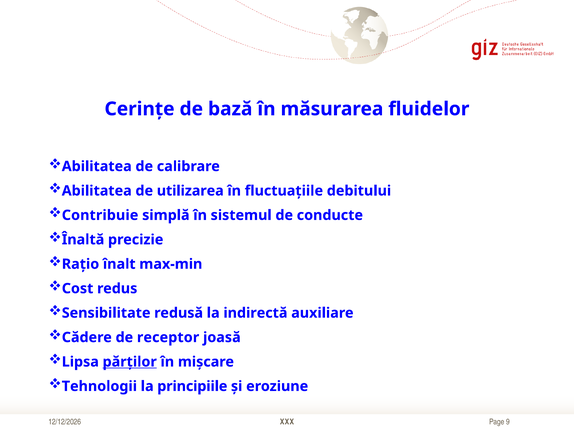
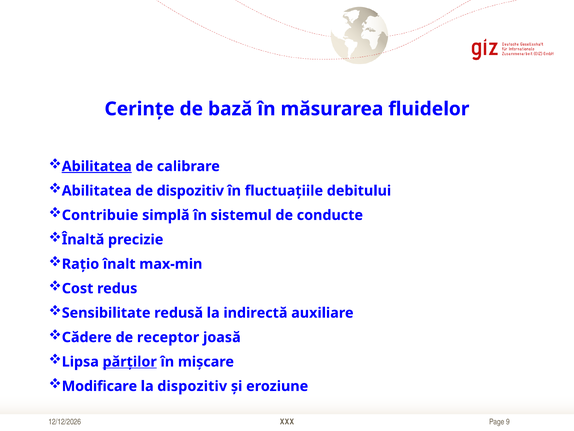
Abilitatea at (97, 166) underline: none -> present
de utilizarea: utilizarea -> dispozitiv
Tehnologii: Tehnologii -> Modificare
la principiile: principiile -> dispozitiv
